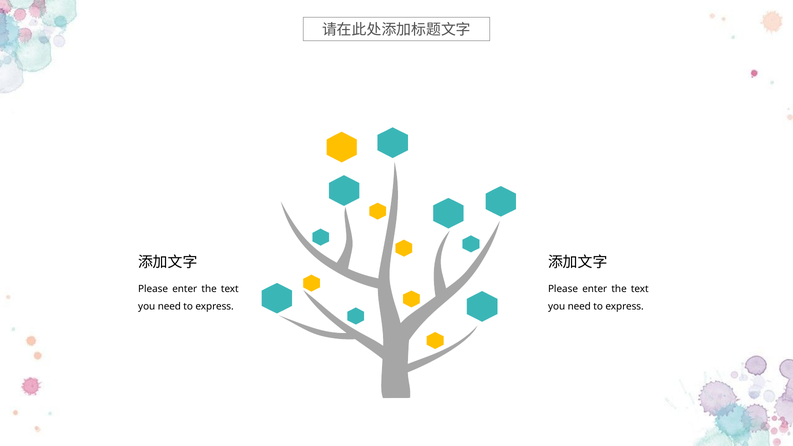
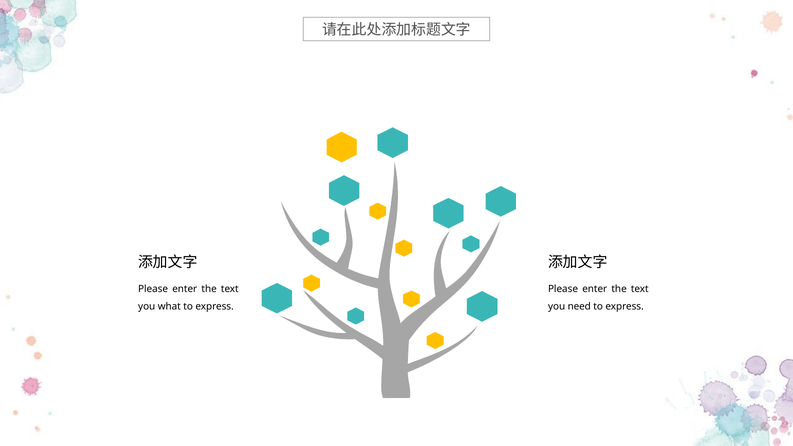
need at (169, 307): need -> what
